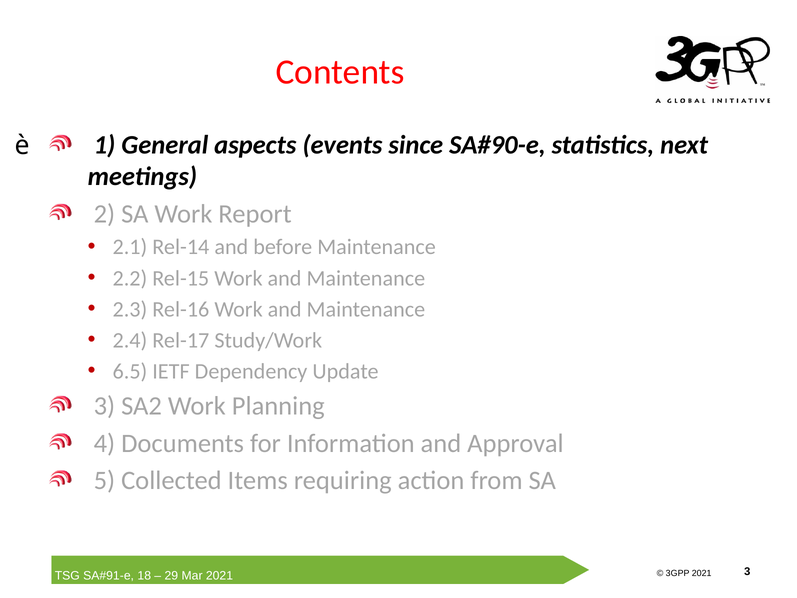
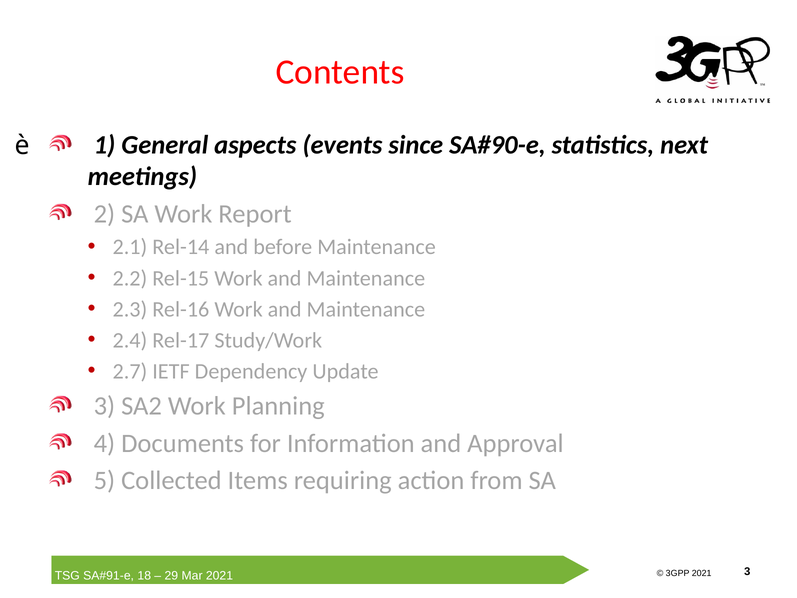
6.5: 6.5 -> 2.7
